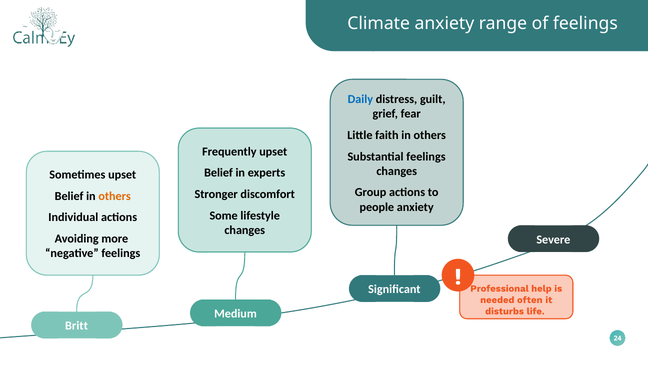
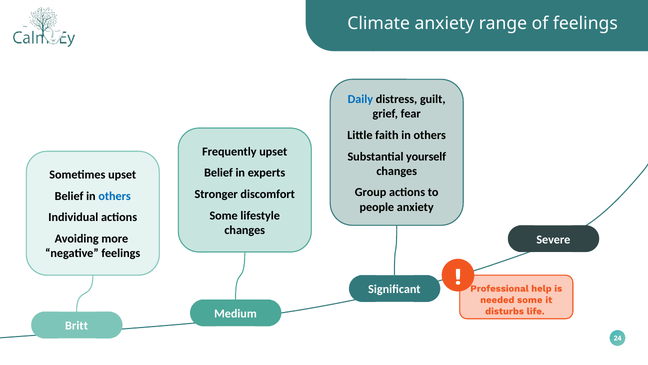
Substantial feelings: feelings -> yourself
others at (115, 196) colour: orange -> blue
needed often: often -> some
